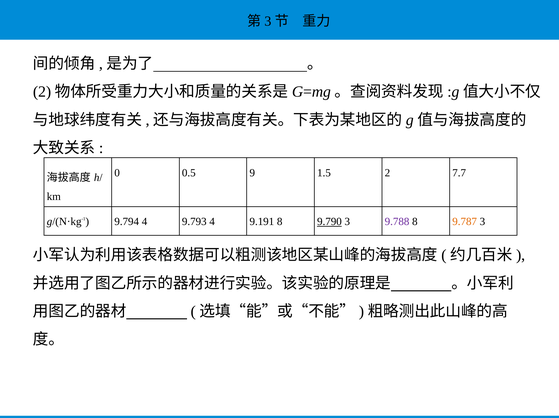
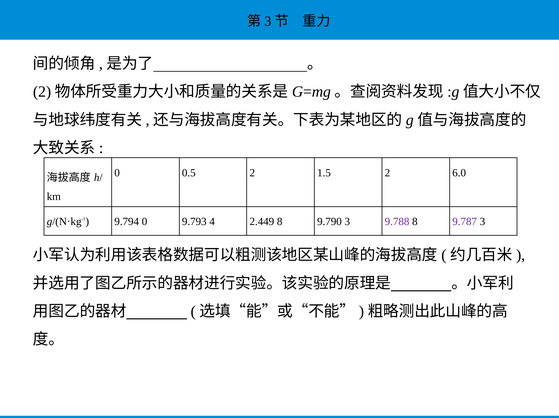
0.5 9: 9 -> 2
7.7: 7.7 -> 6.0
9.794 4: 4 -> 0
9.191: 9.191 -> 2.449
9.790 underline: present -> none
9.787 colour: orange -> purple
